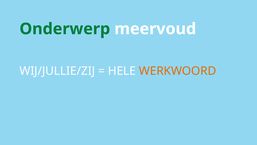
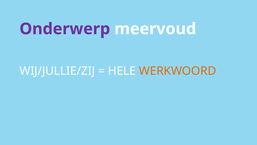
Onderwerp colour: green -> purple
